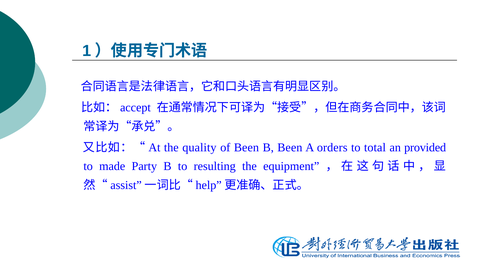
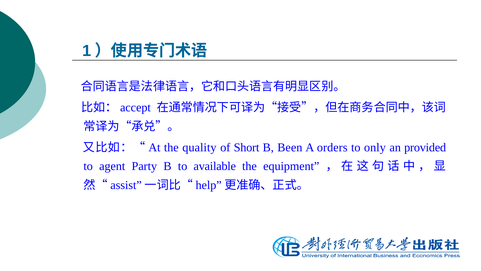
of Been: Been -> Short
total: total -> only
made: made -> agent
resulting: resulting -> available
